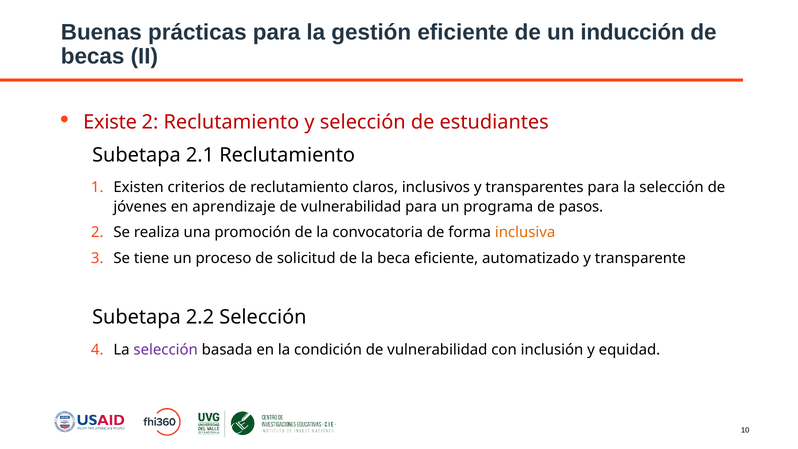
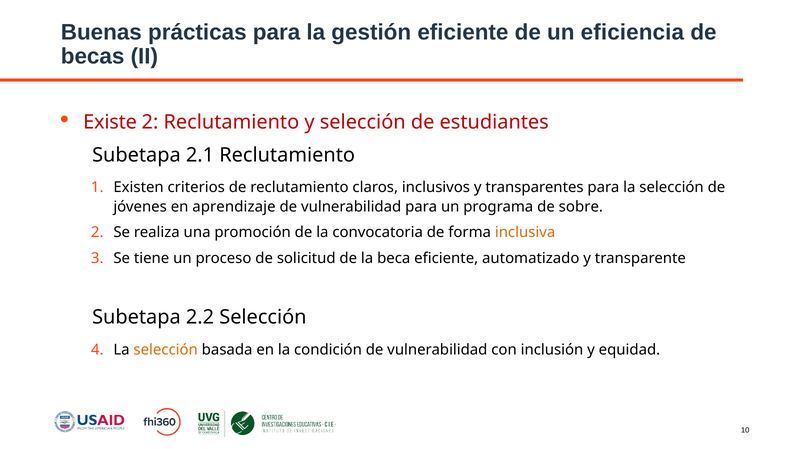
inducción: inducción -> eficiencia
pasos: pasos -> sobre
selección at (166, 350) colour: purple -> orange
